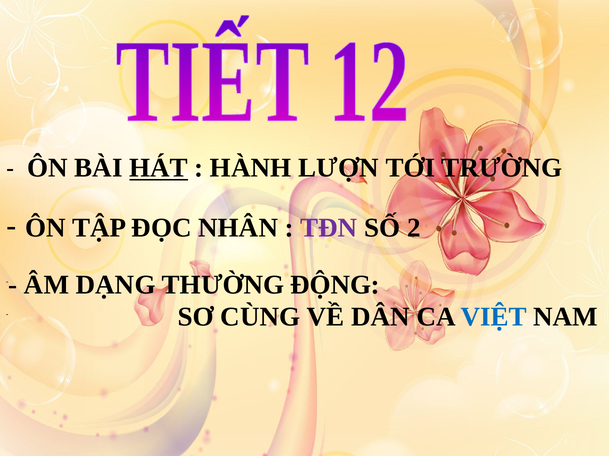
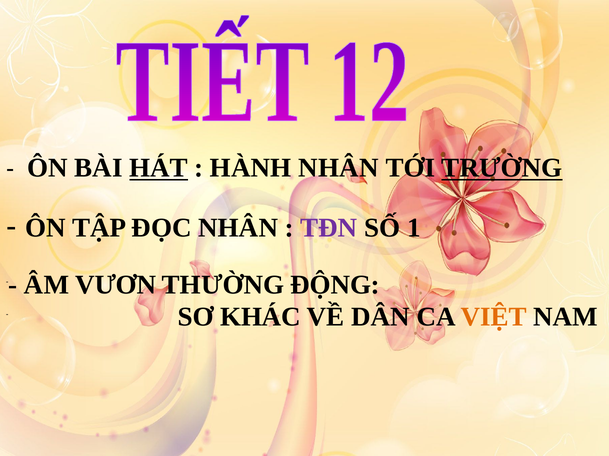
HÀNH LƯỢN: LƯỢN -> NHÂN
TRƯỜNG underline: none -> present
2: 2 -> 1
DẠNG: DẠNG -> VƯƠN
CÙNG: CÙNG -> KHÁC
VIỆT colour: blue -> orange
